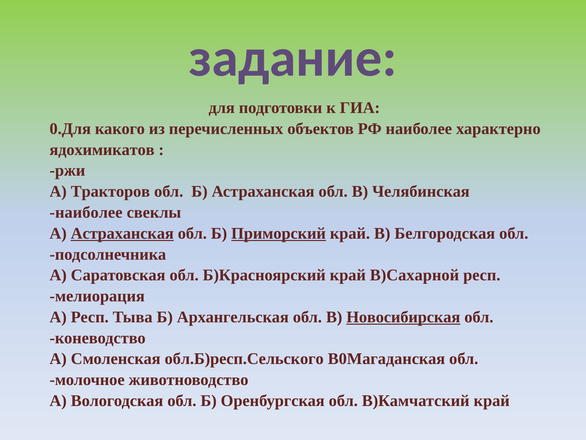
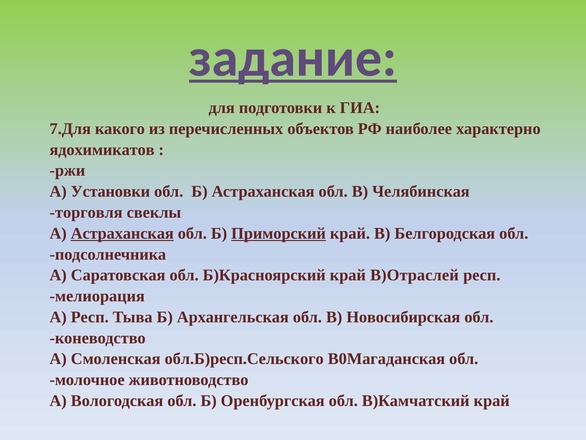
задание underline: none -> present
0.Для: 0.Для -> 7.Для
Тракторов: Тракторов -> Установки
наиболее at (86, 212): наиболее -> торговля
В)Сахарной: В)Сахарной -> В)Отраслей
Новосибирская underline: present -> none
